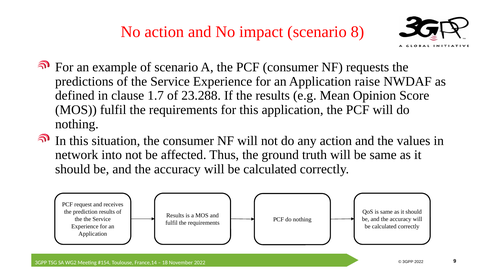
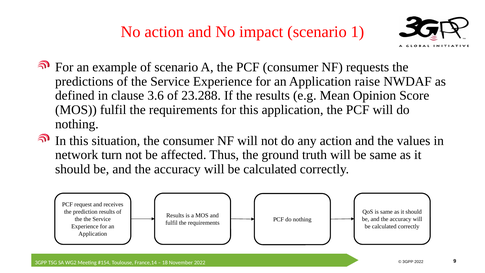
8: 8 -> 1
1.7: 1.7 -> 3.6
into: into -> turn
